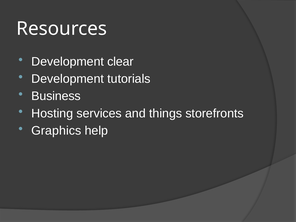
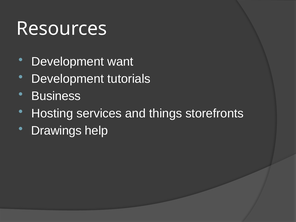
clear: clear -> want
Graphics: Graphics -> Drawings
